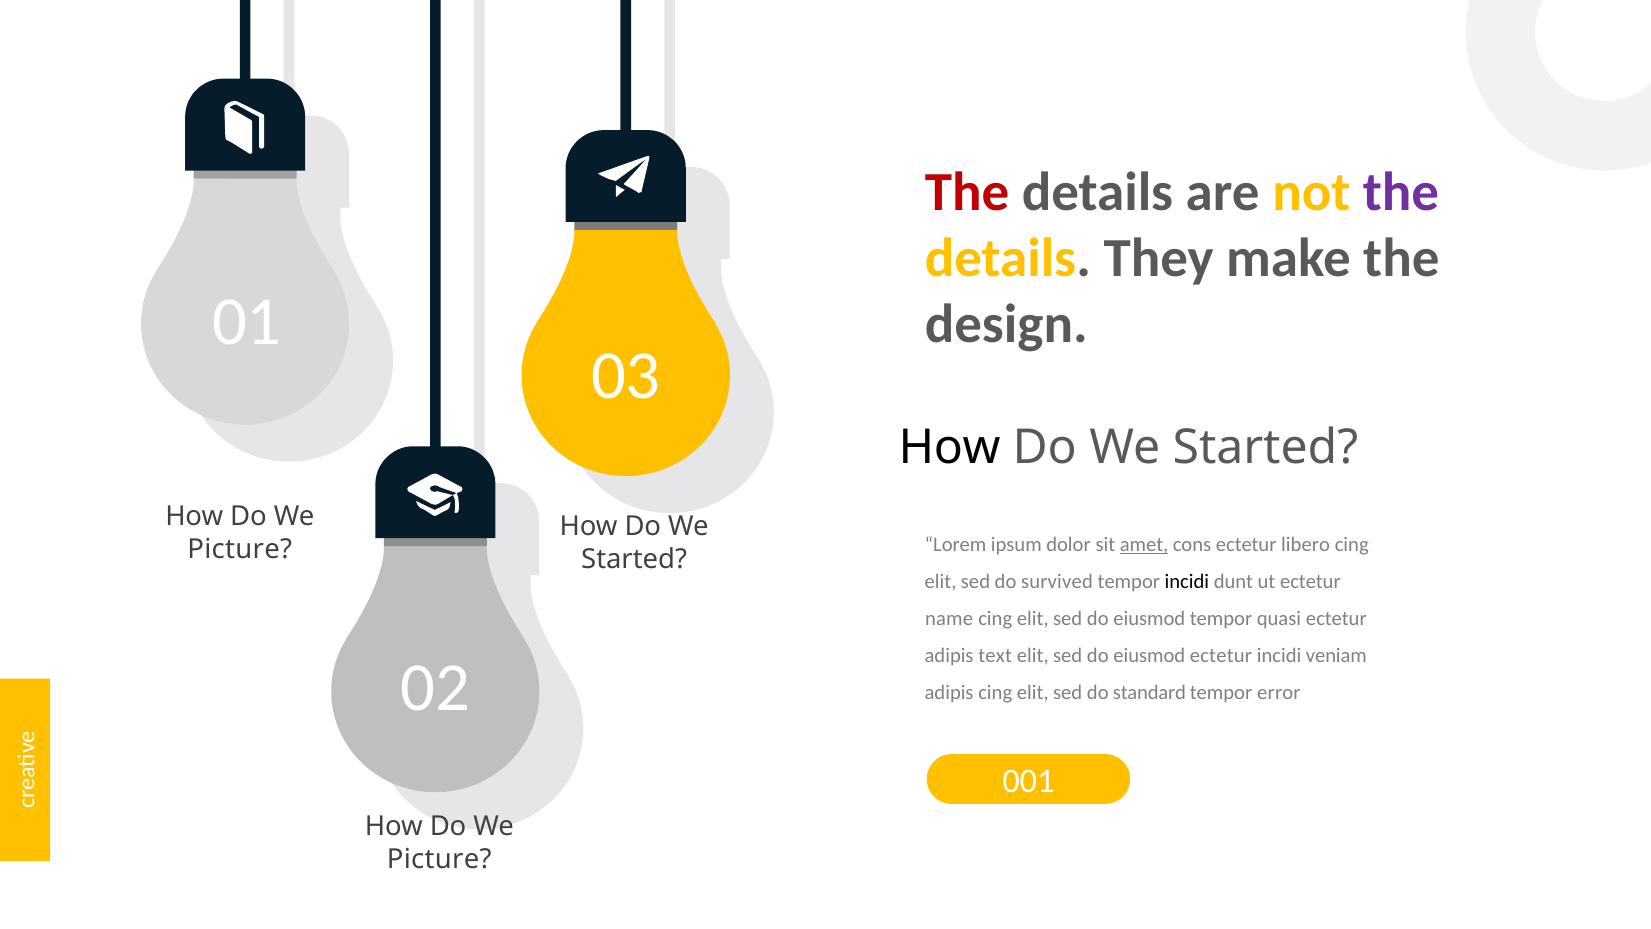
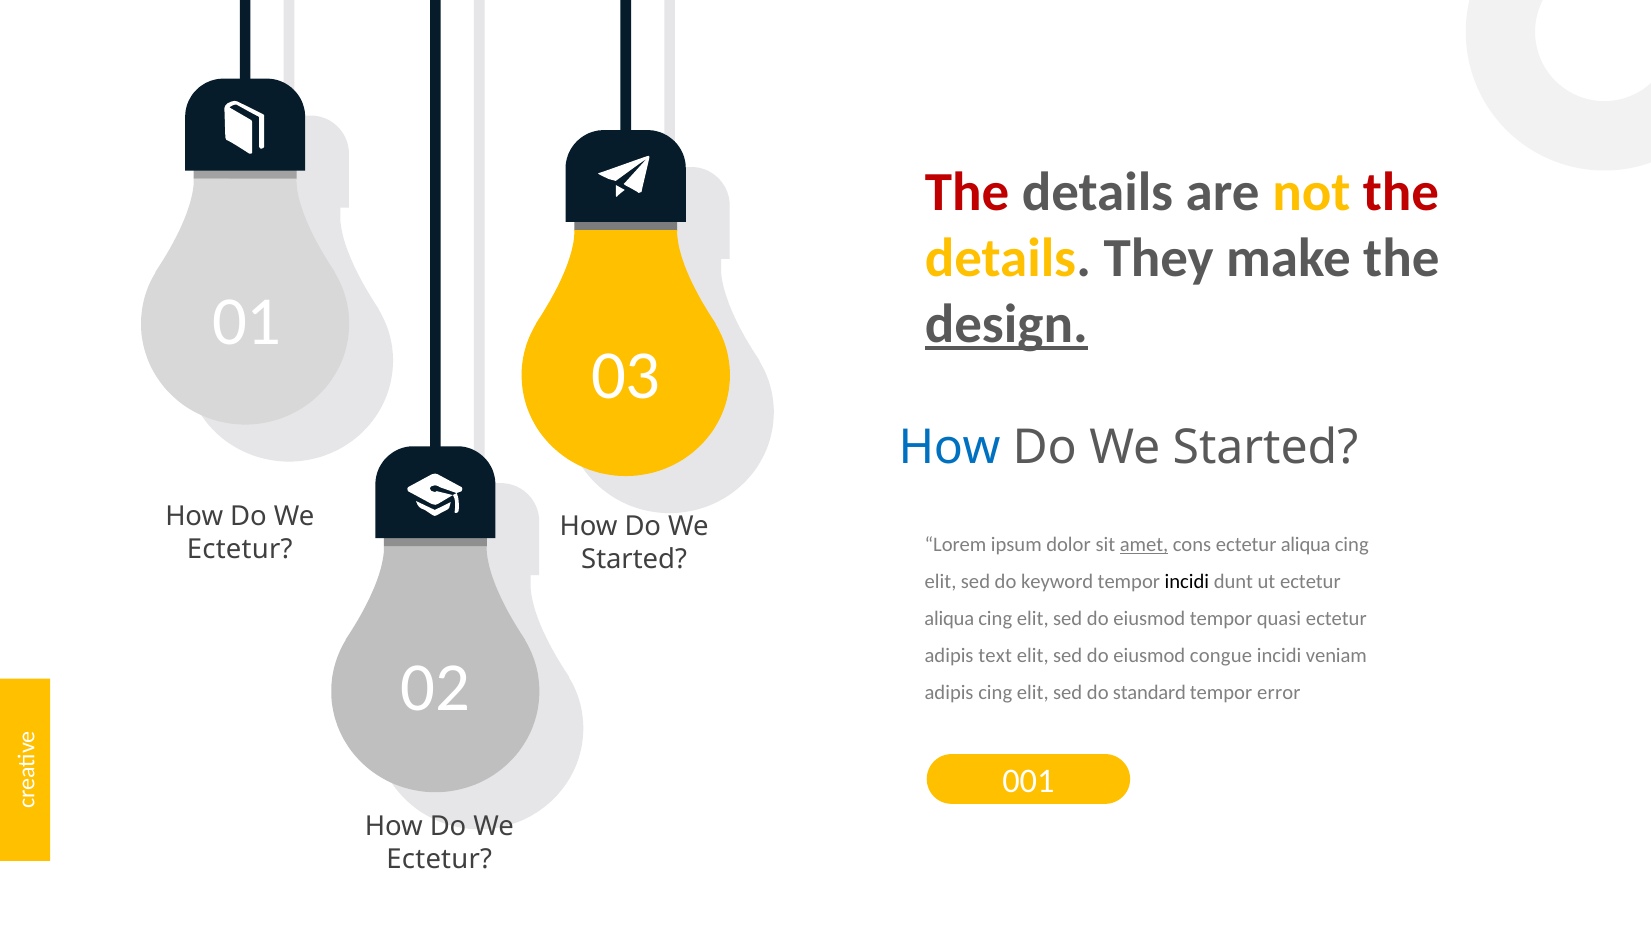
the at (1401, 192) colour: purple -> red
design underline: none -> present
How at (950, 448) colour: black -> blue
cons ectetur libero: libero -> aliqua
Picture at (240, 549): Picture -> Ectetur
survived: survived -> keyword
name at (949, 619): name -> aliqua
eiusmod ectetur: ectetur -> congue
Picture at (439, 859): Picture -> Ectetur
